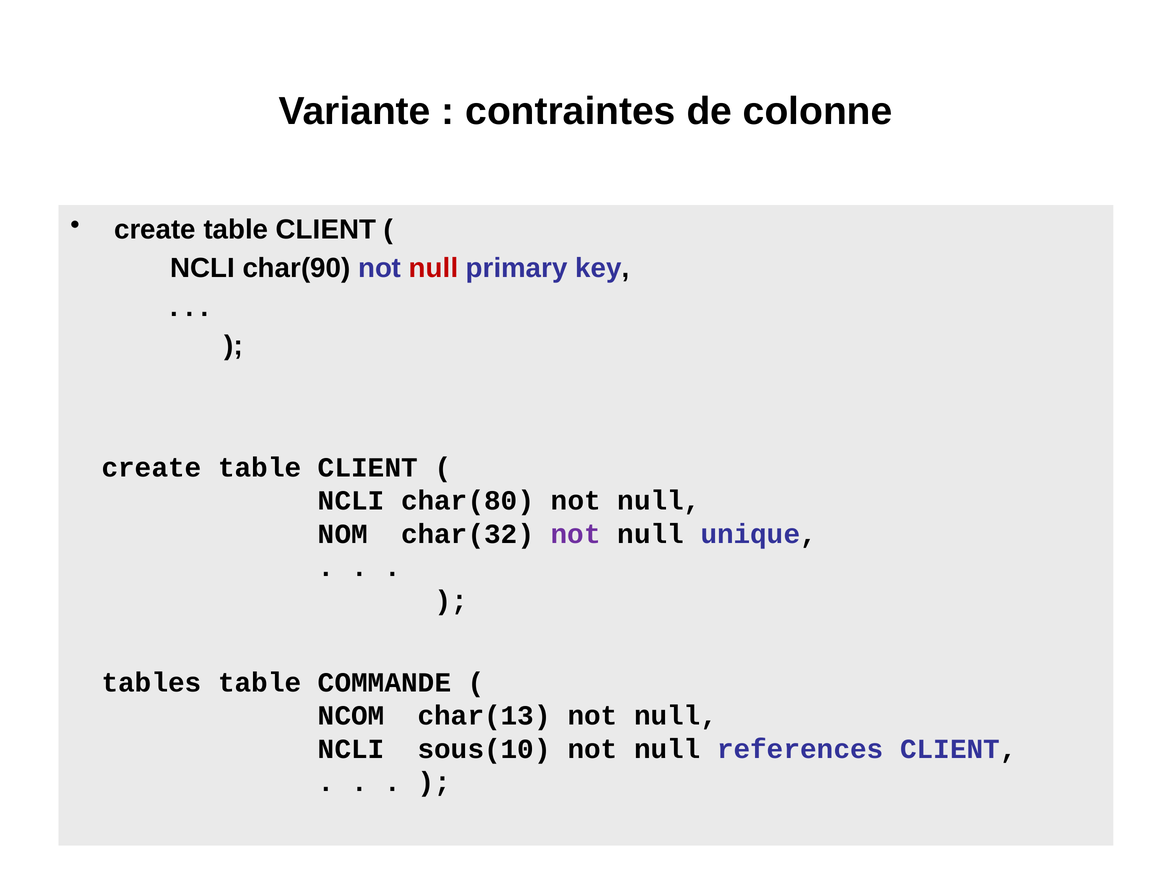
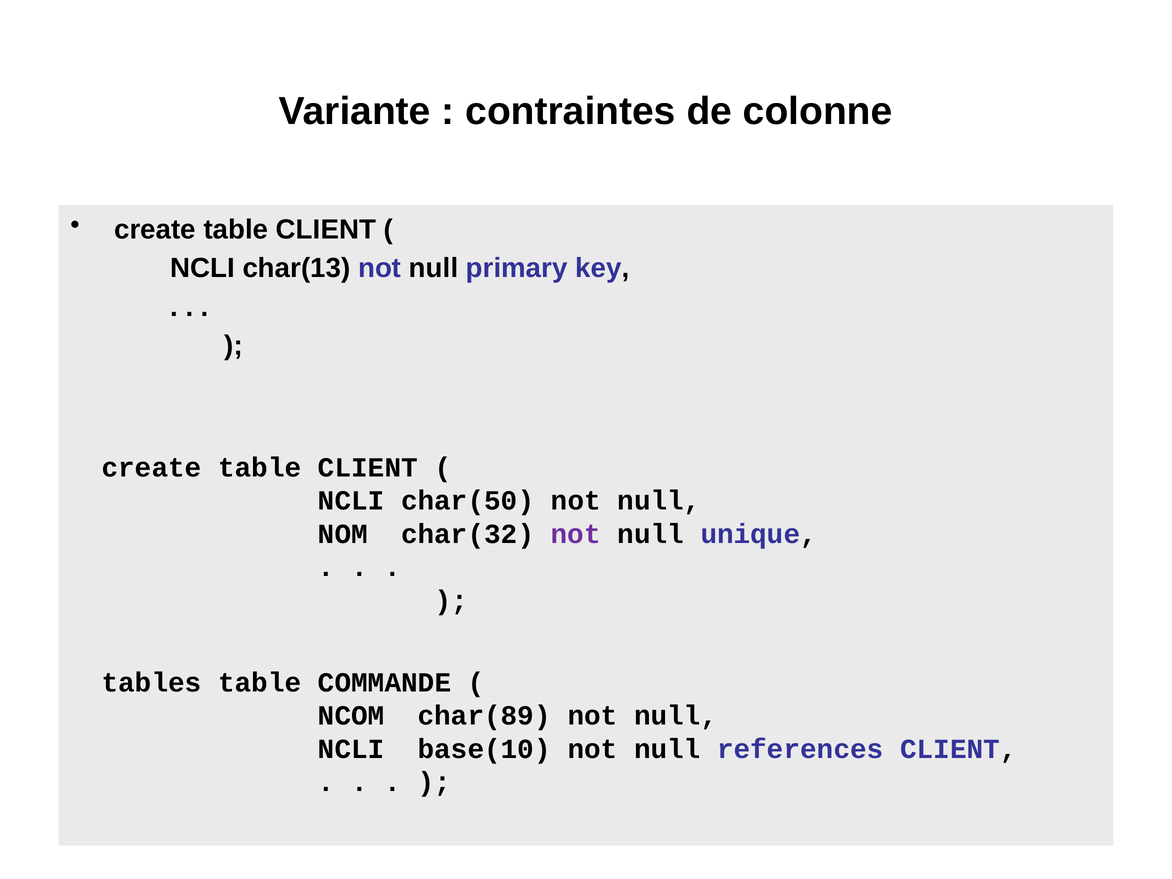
char(90: char(90 -> char(13
null at (434, 268) colour: red -> black
char(80: char(80 -> char(50
char(13: char(13 -> char(89
sous(10: sous(10 -> base(10
